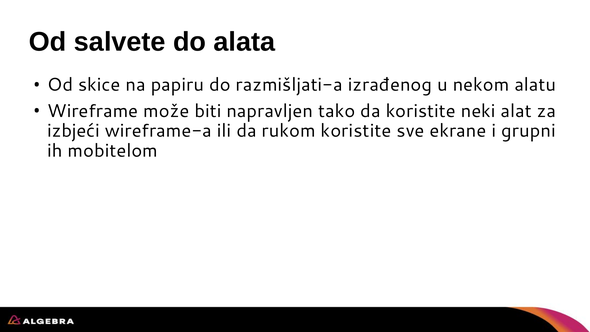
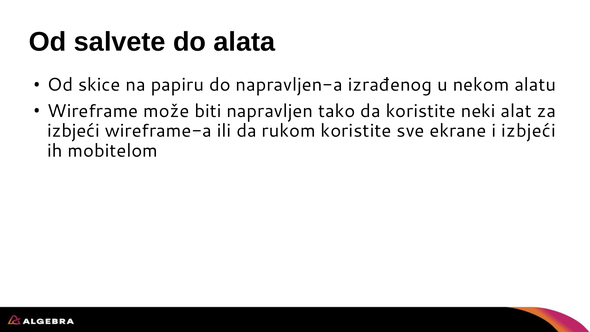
razmišljati-a: razmišljati-a -> napravljen-a
i grupni: grupni -> izbjeći
